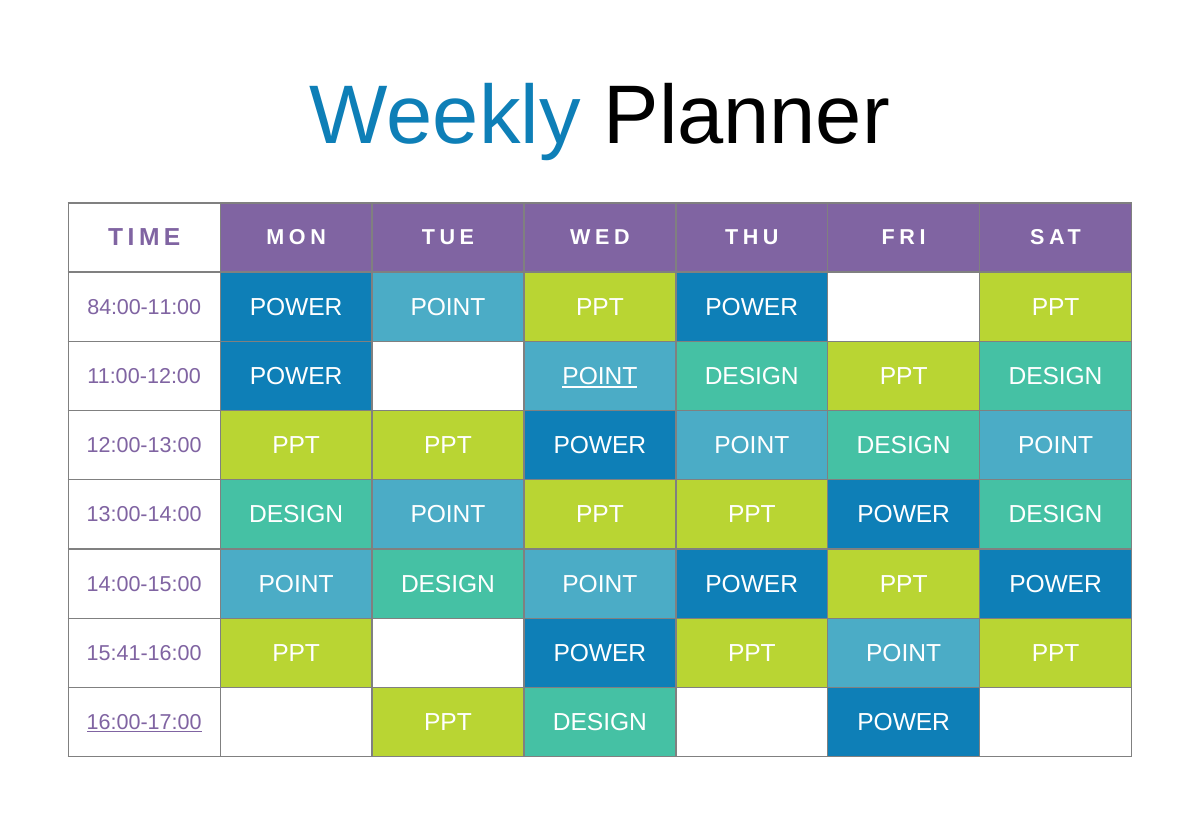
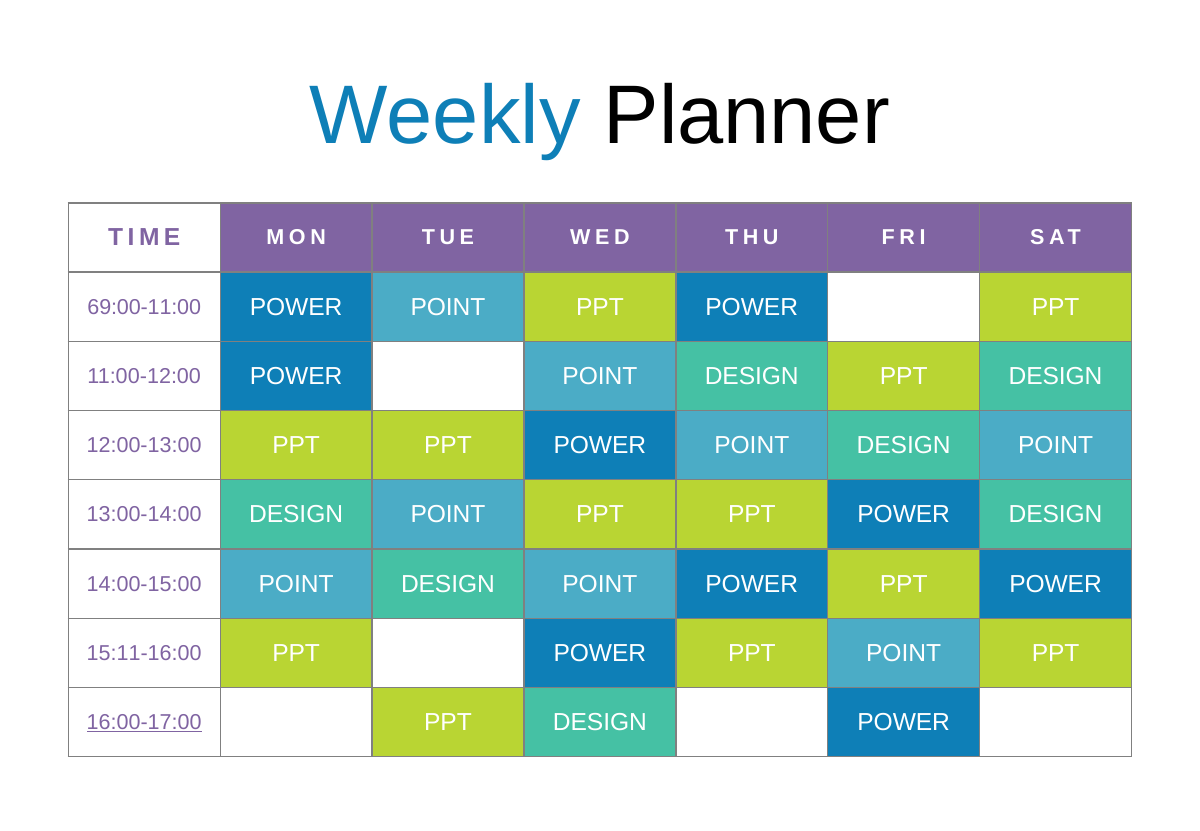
84:00-11:00: 84:00-11:00 -> 69:00-11:00
POINT at (600, 376) underline: present -> none
15:41-16:00: 15:41-16:00 -> 15:11-16:00
